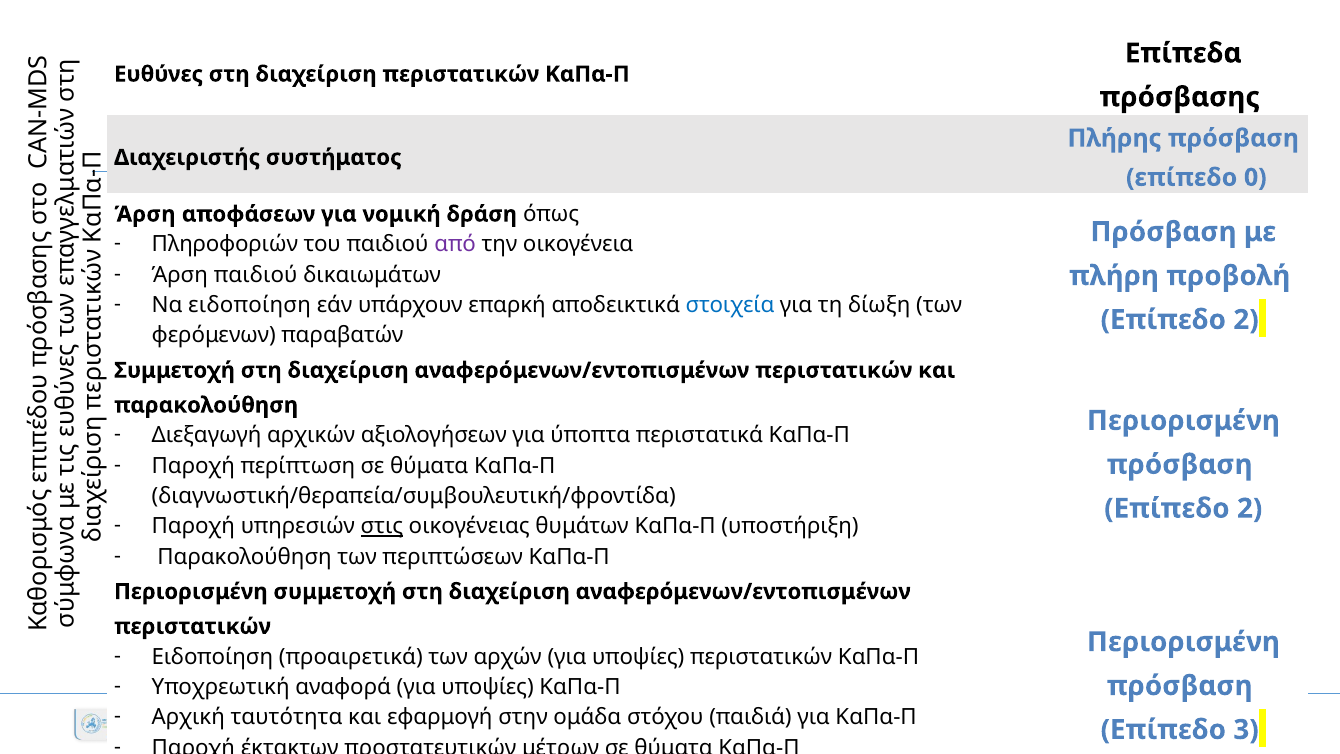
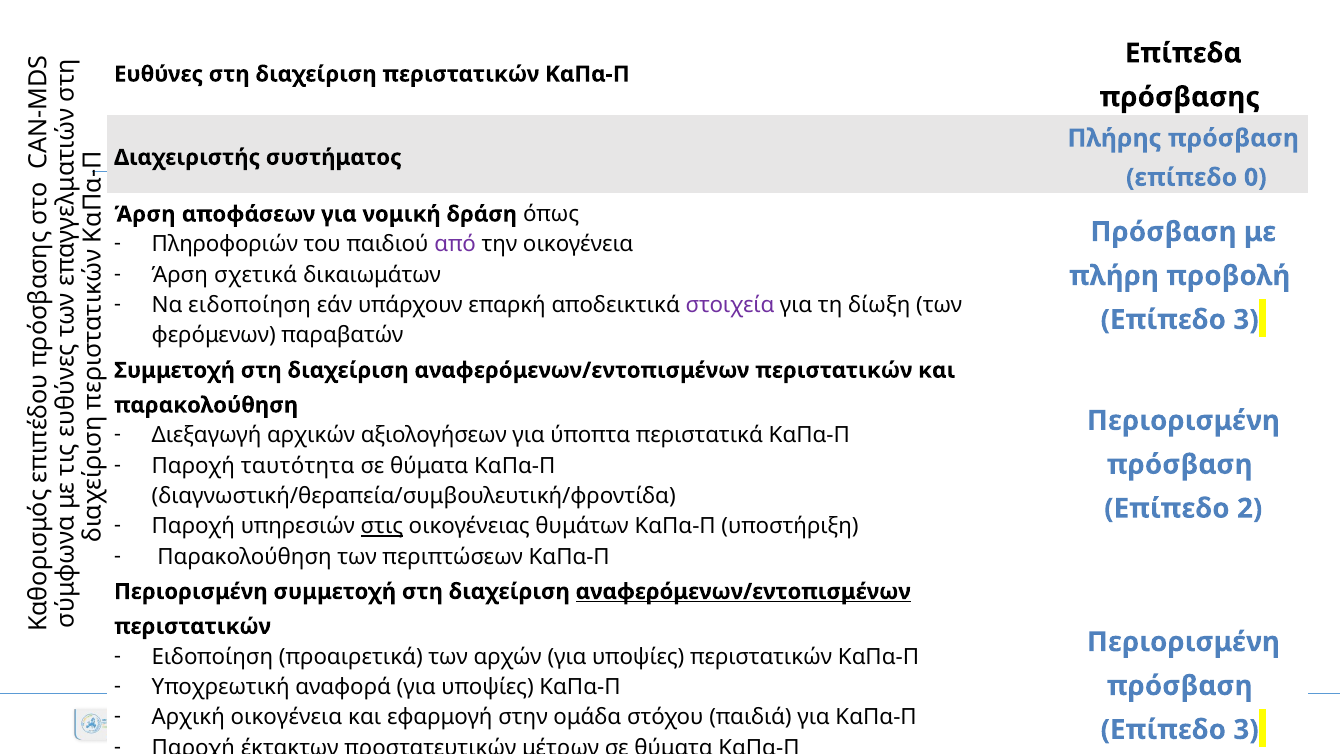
Άρση παιδιού: παιδιού -> σχετικά
στοιχεία colour: blue -> purple
2 at (1246, 320): 2 -> 3
περίπτωση: περίπτωση -> ταυτότητα
αναφερόμενων/εντοπισμένων at (743, 591) underline: none -> present
Αρχική ταυτότητα: ταυτότητα -> οικογένεια
